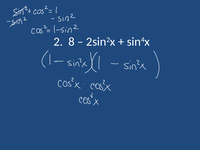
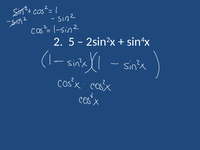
8: 8 -> 5
